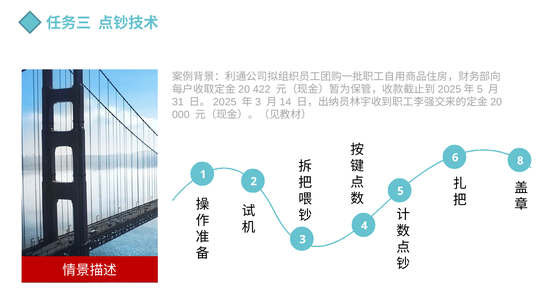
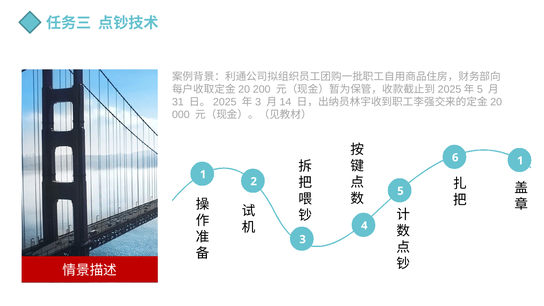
422: 422 -> 200
6 8: 8 -> 1
